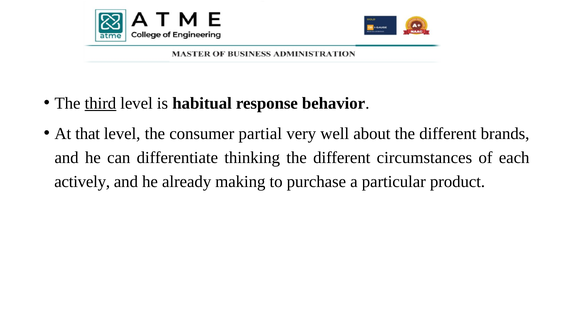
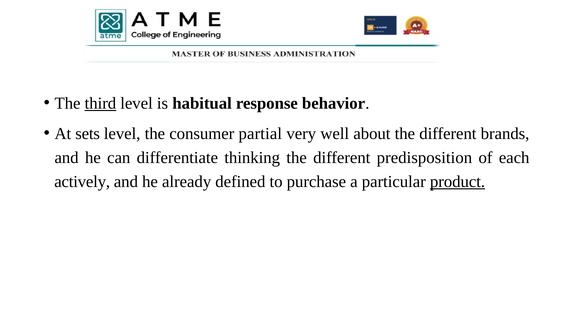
that: that -> sets
circumstances: circumstances -> predisposition
making: making -> defined
product underline: none -> present
